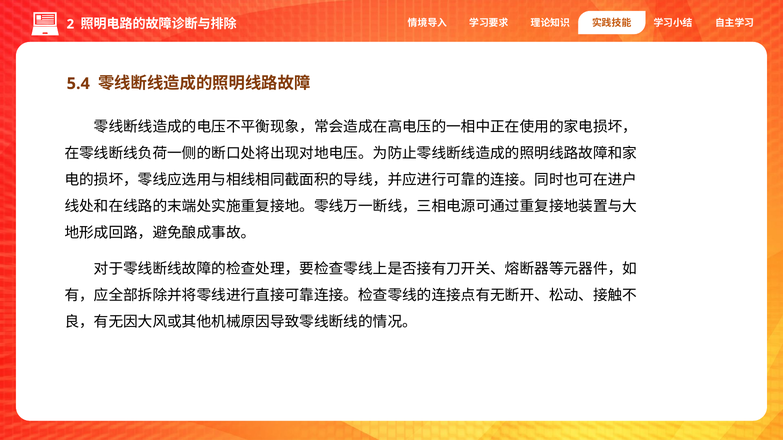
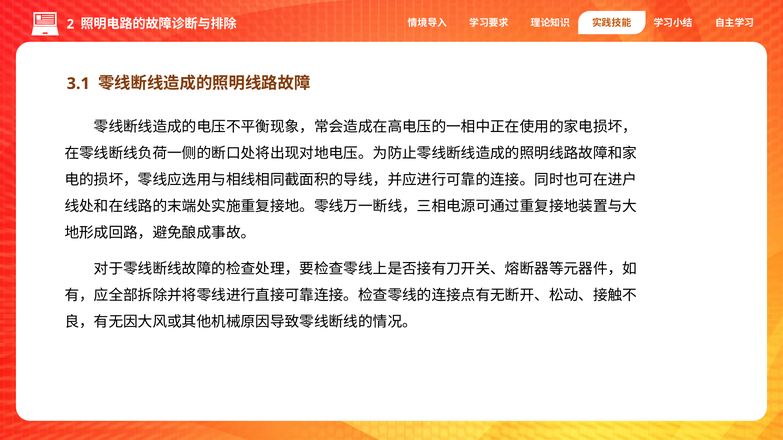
5.4: 5.4 -> 3.1
